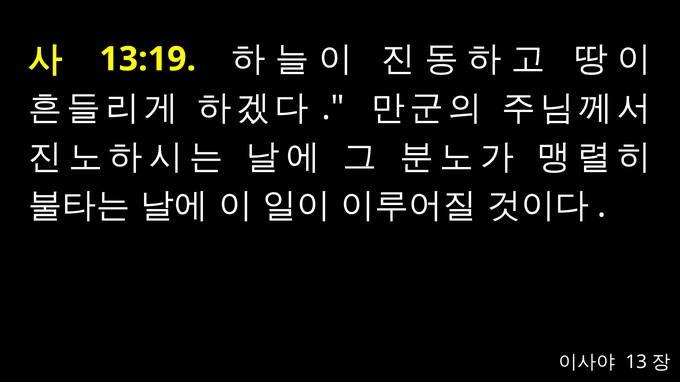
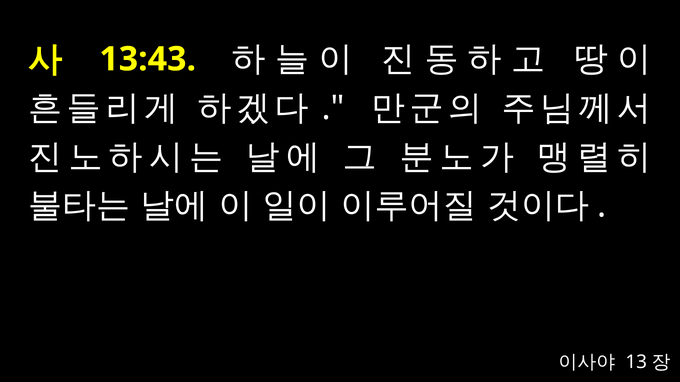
13:19: 13:19 -> 13:43
